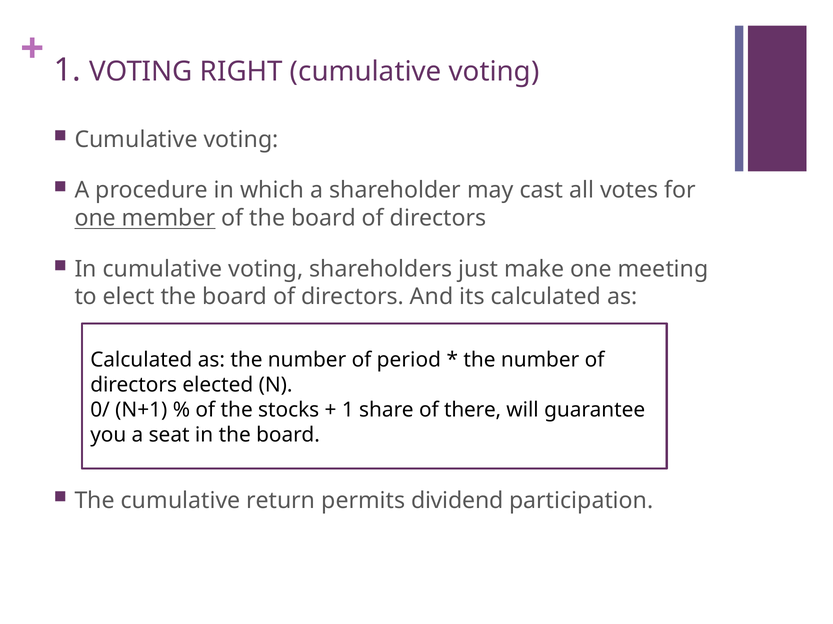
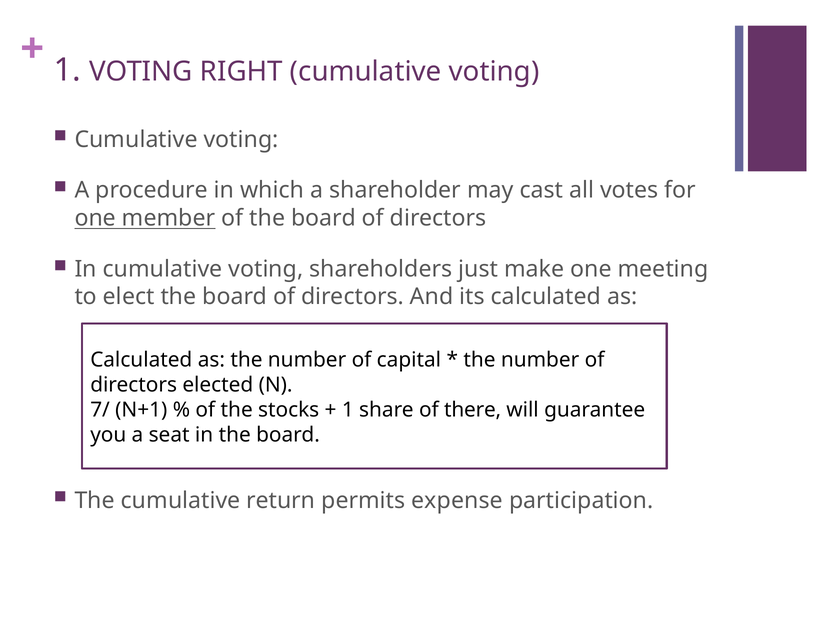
period: period -> capital
0/: 0/ -> 7/
dividend: dividend -> expense
